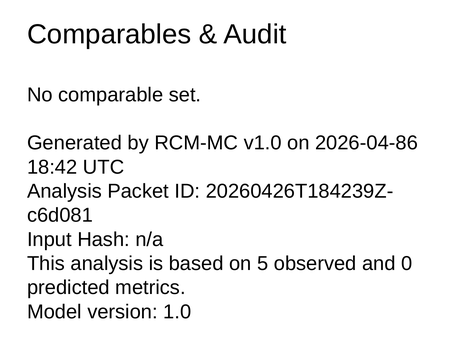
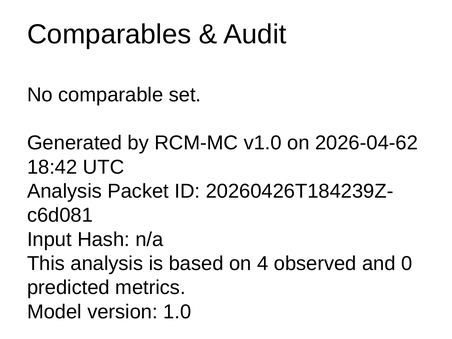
2026-04-86: 2026-04-86 -> 2026-04-62
5: 5 -> 4
